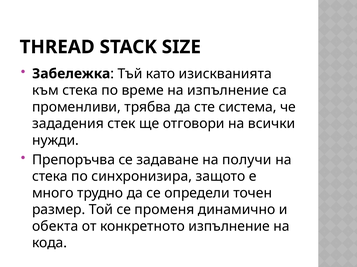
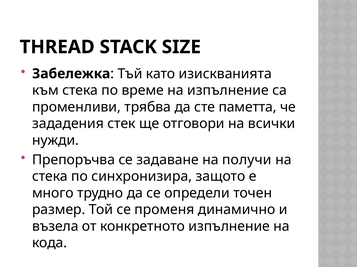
система: система -> паметта
обекта: обекта -> възела
